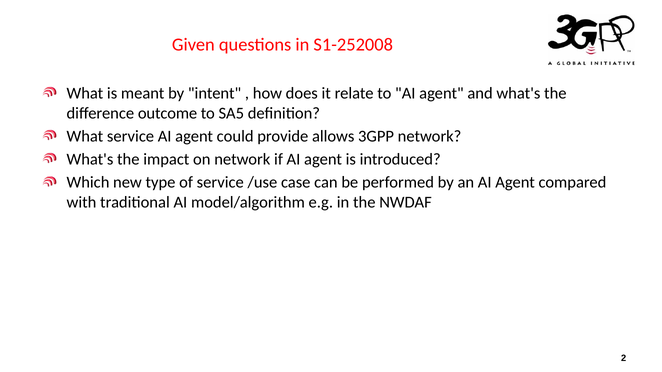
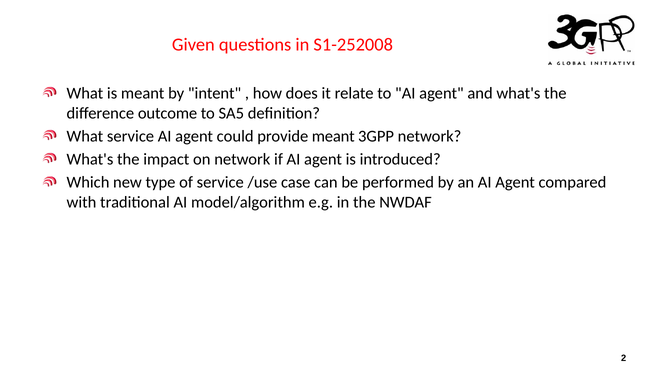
provide allows: allows -> meant
